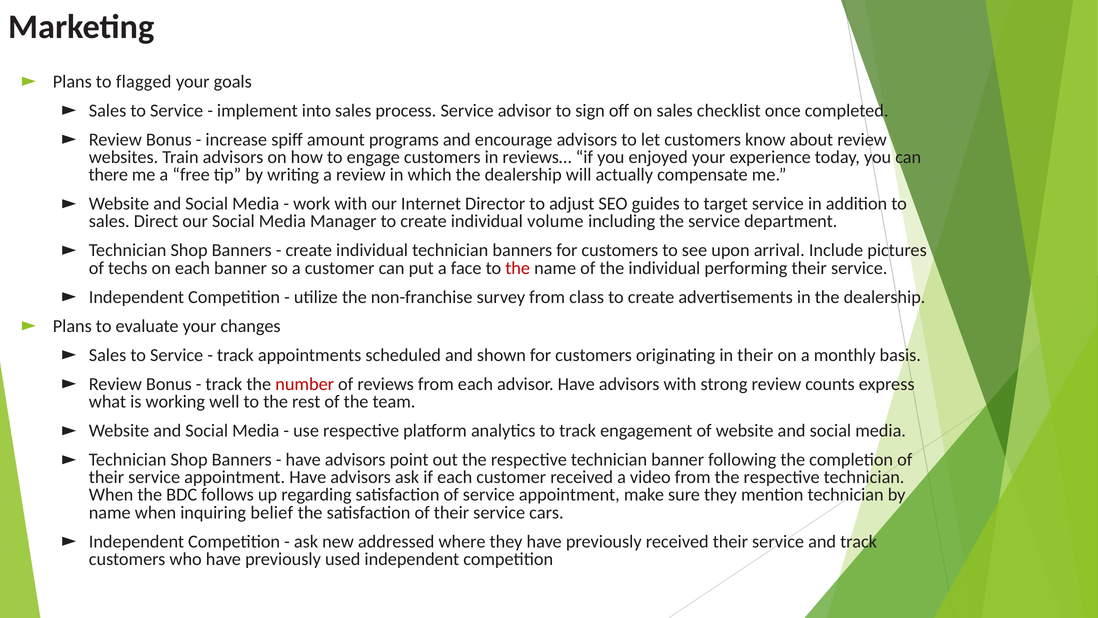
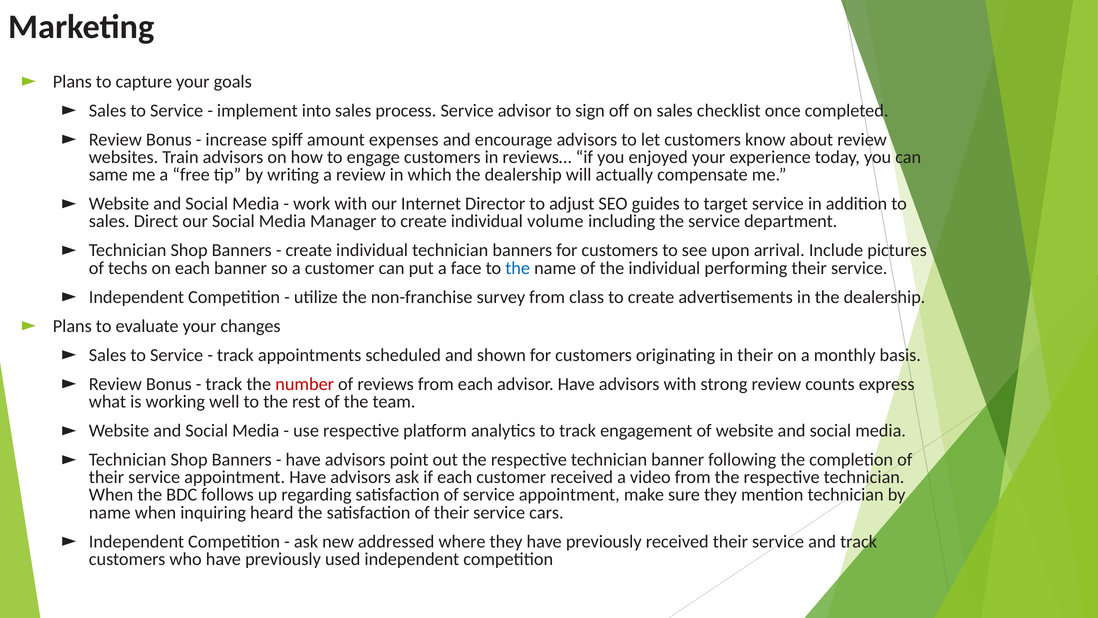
flagged: flagged -> capture
programs: programs -> expenses
there: there -> same
the at (518, 268) colour: red -> blue
belief: belief -> heard
